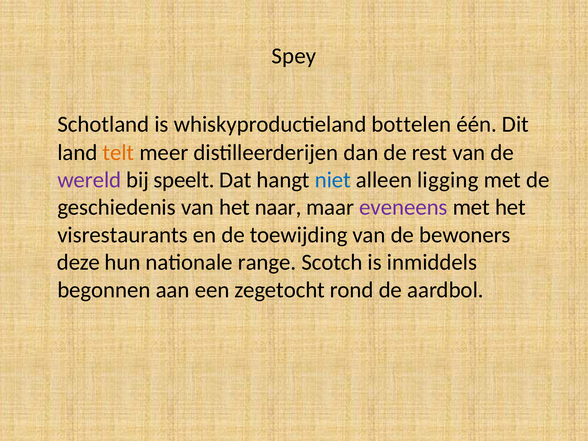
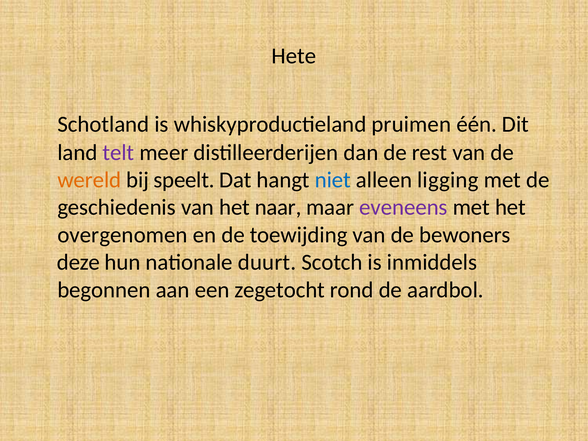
Spey: Spey -> Hete
bottelen: bottelen -> pruimen
telt colour: orange -> purple
wereld colour: purple -> orange
visrestaurants: visrestaurants -> overgenomen
range: range -> duurt
